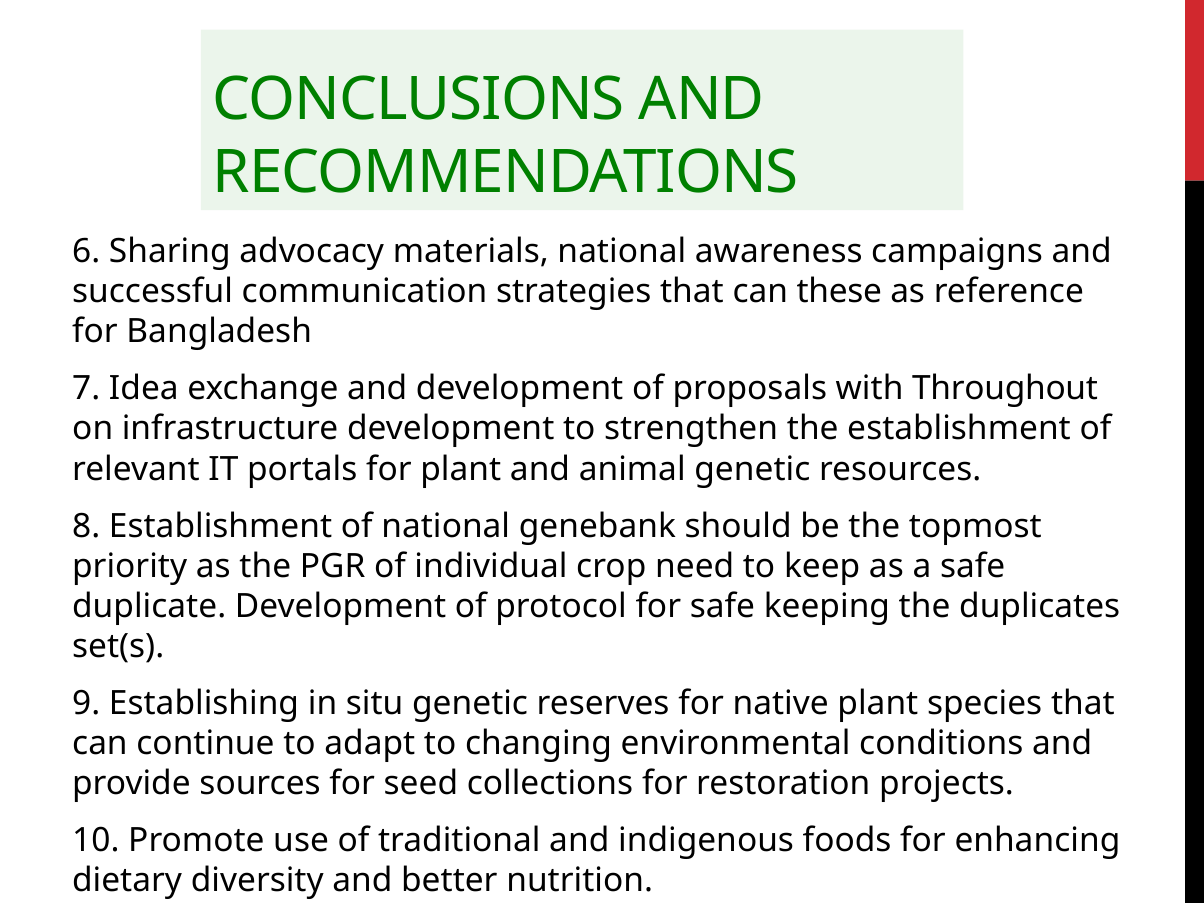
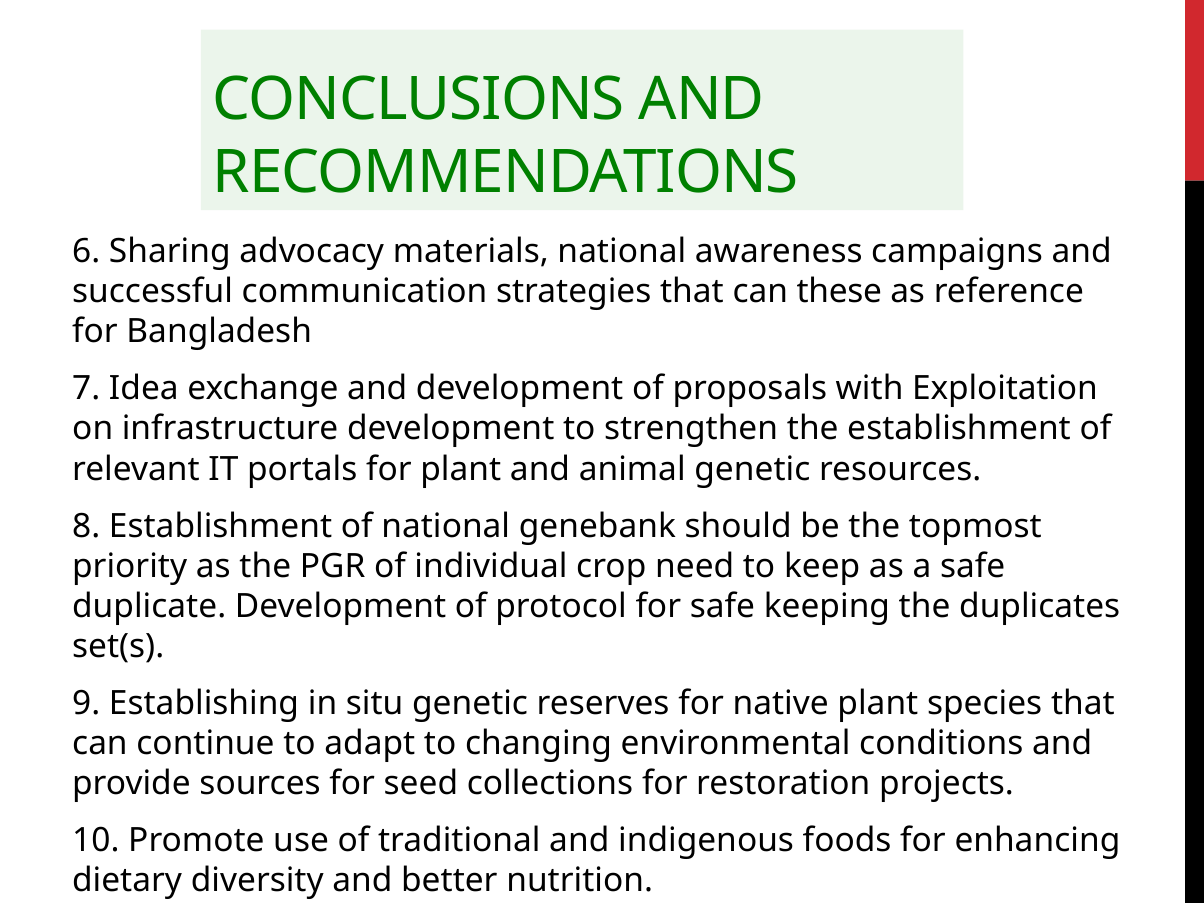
Throughout: Throughout -> Exploitation
